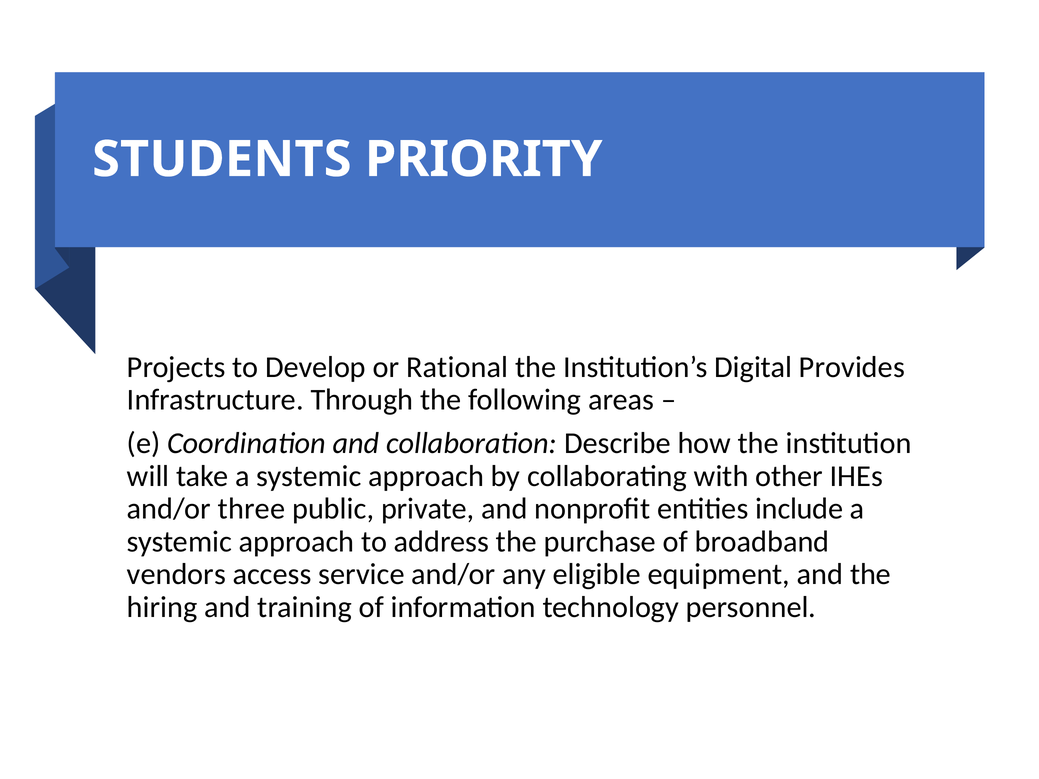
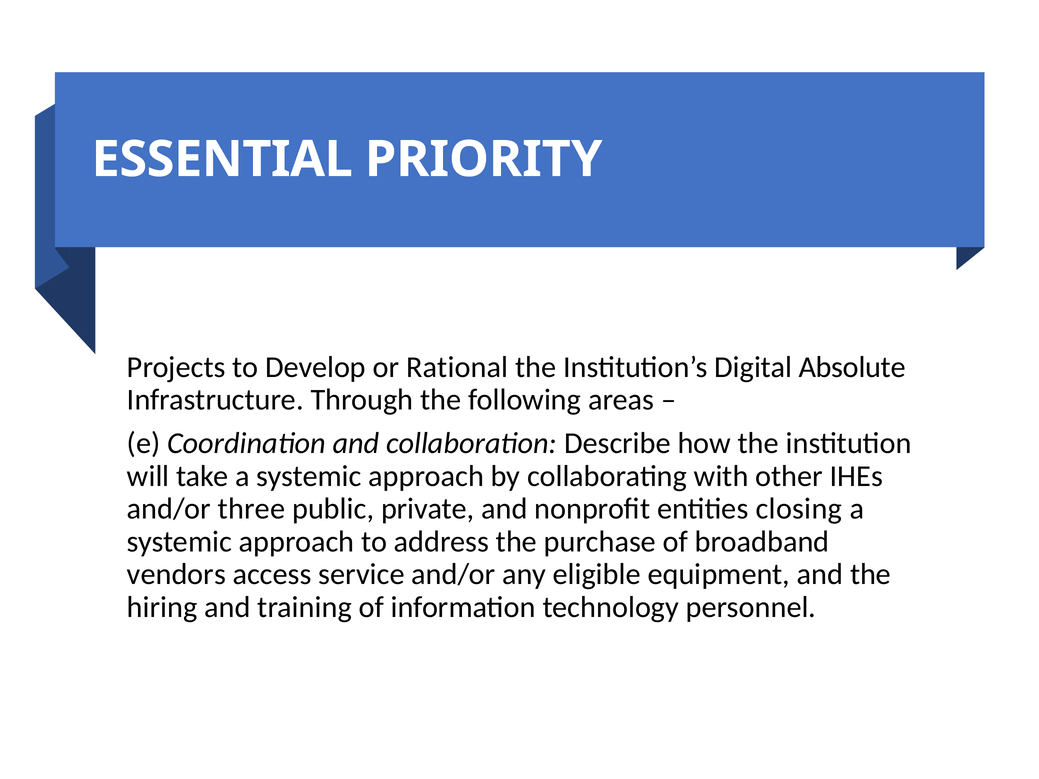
STUDENTS: STUDENTS -> ESSENTIAL
Provides: Provides -> Absolute
include: include -> closing
